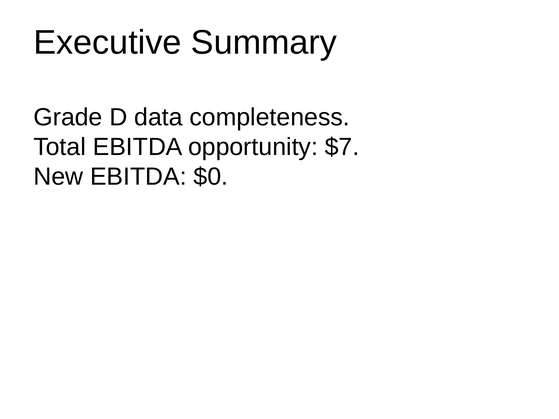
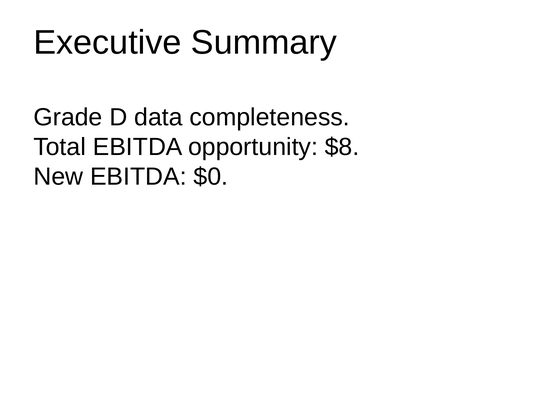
$7: $7 -> $8
